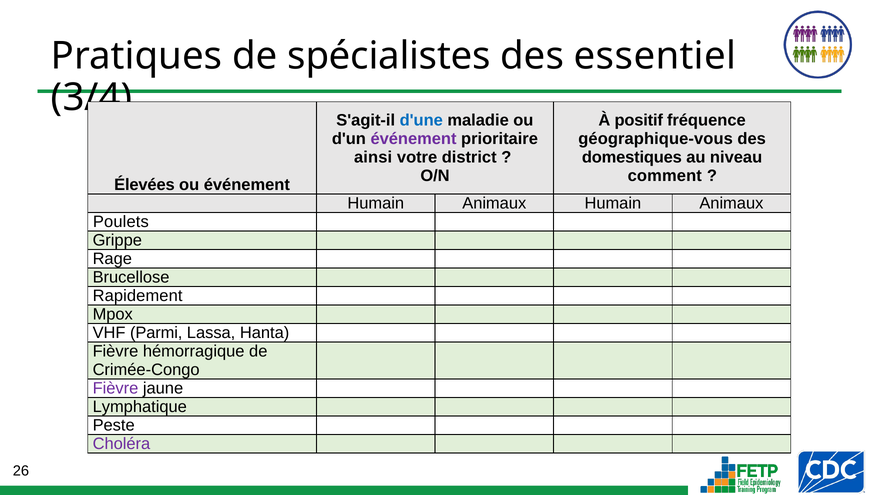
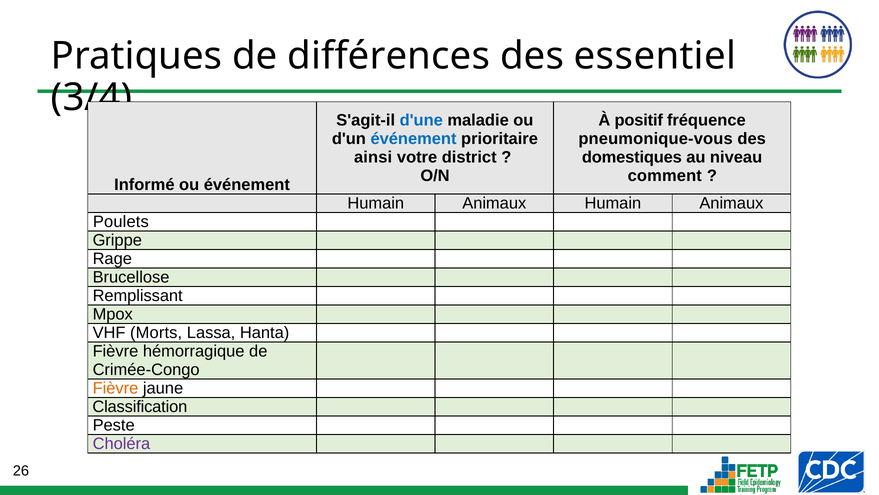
spécialistes: spécialistes -> différences
événement at (414, 139) colour: purple -> blue
géographique-vous: géographique-vous -> pneumonique-vous
Élevées: Élevées -> Informé
Rapidement: Rapidement -> Remplissant
Parmi: Parmi -> Morts
Fièvre at (115, 388) colour: purple -> orange
Lymphatique: Lymphatique -> Classification
